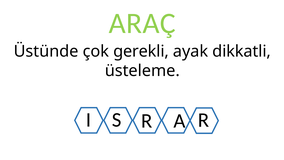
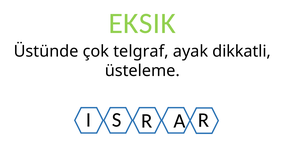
ARAÇ: ARAÇ -> EKSIK
gerekli: gerekli -> telgraf
